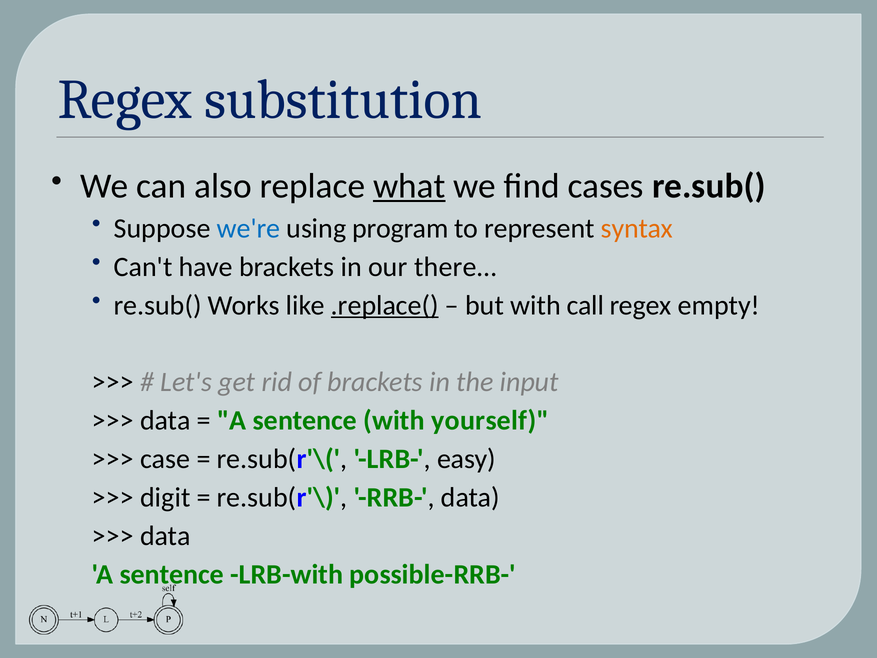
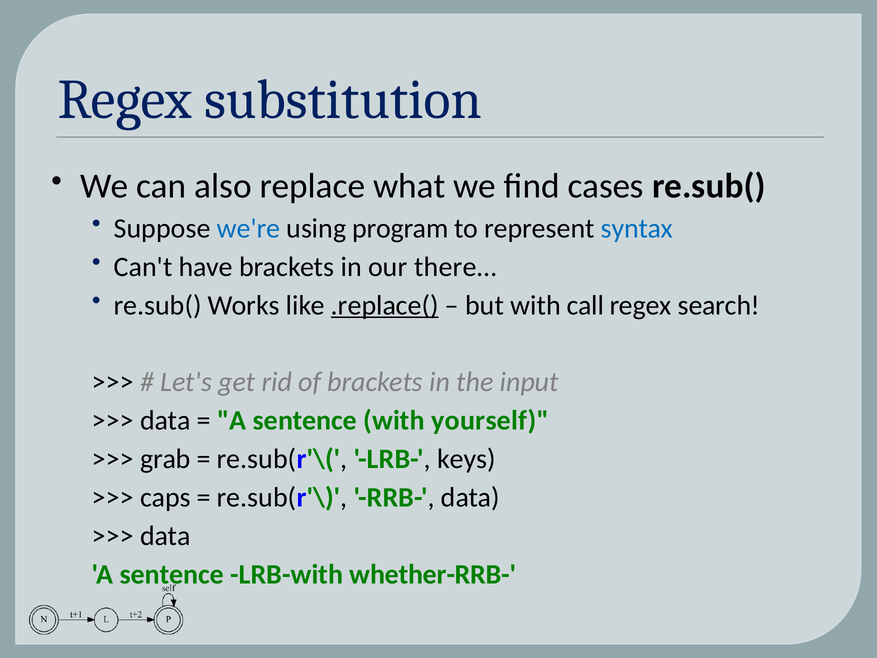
what underline: present -> none
syntax colour: orange -> blue
empty: empty -> search
case: case -> grab
easy: easy -> keys
digit: digit -> caps
possible-RRB-: possible-RRB- -> whether-RRB-
